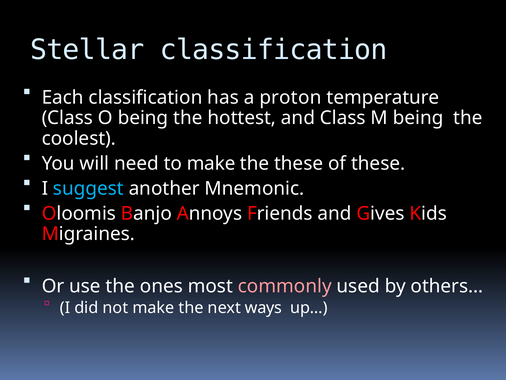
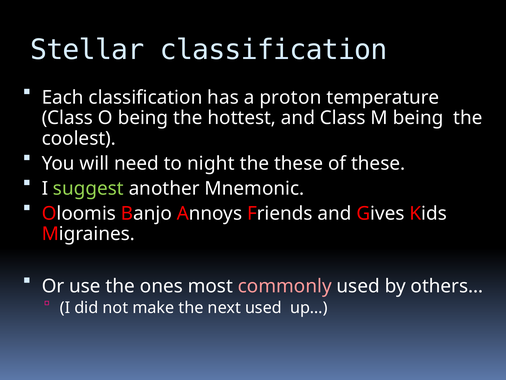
to make: make -> night
suggest colour: light blue -> light green
next ways: ways -> used
